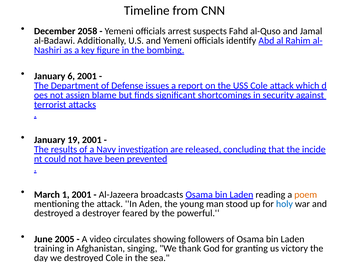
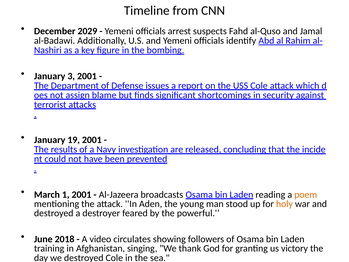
2058: 2058 -> 2029
6: 6 -> 3
holy colour: blue -> orange
2005: 2005 -> 2018
